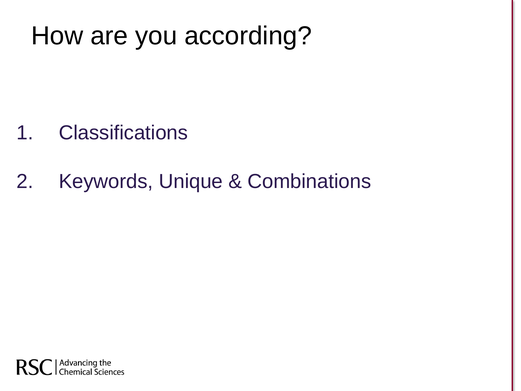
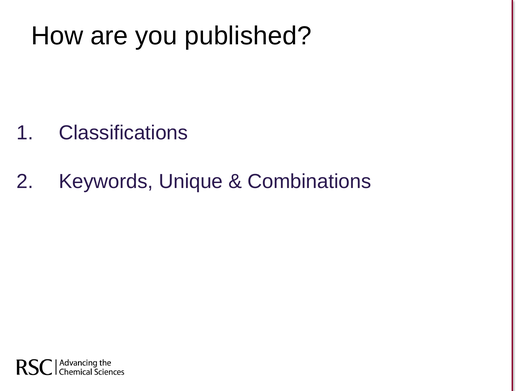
according: according -> published
